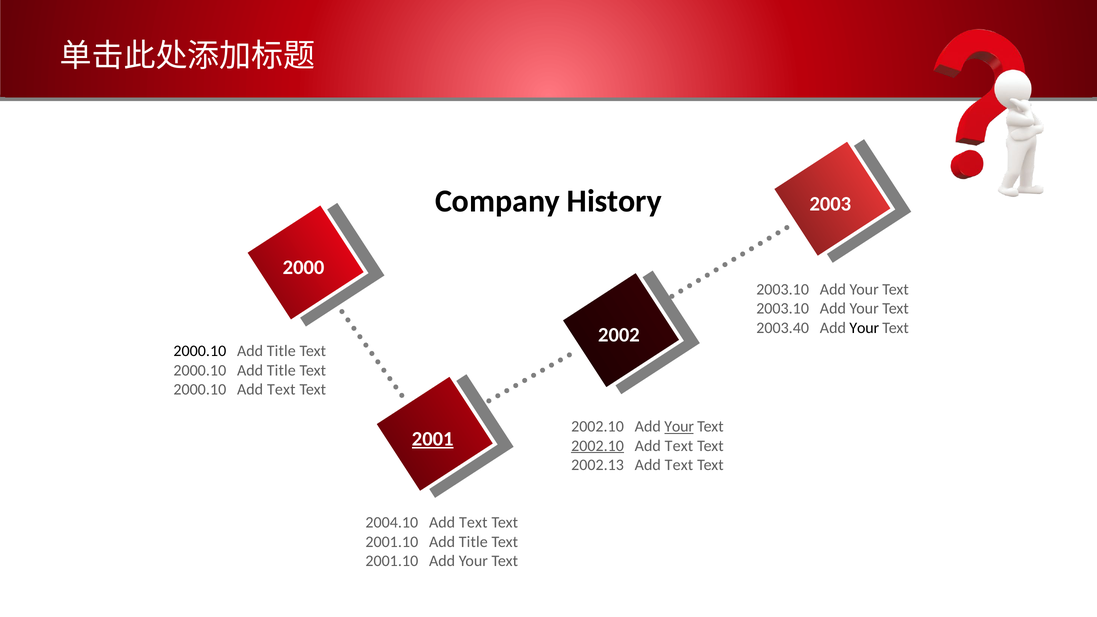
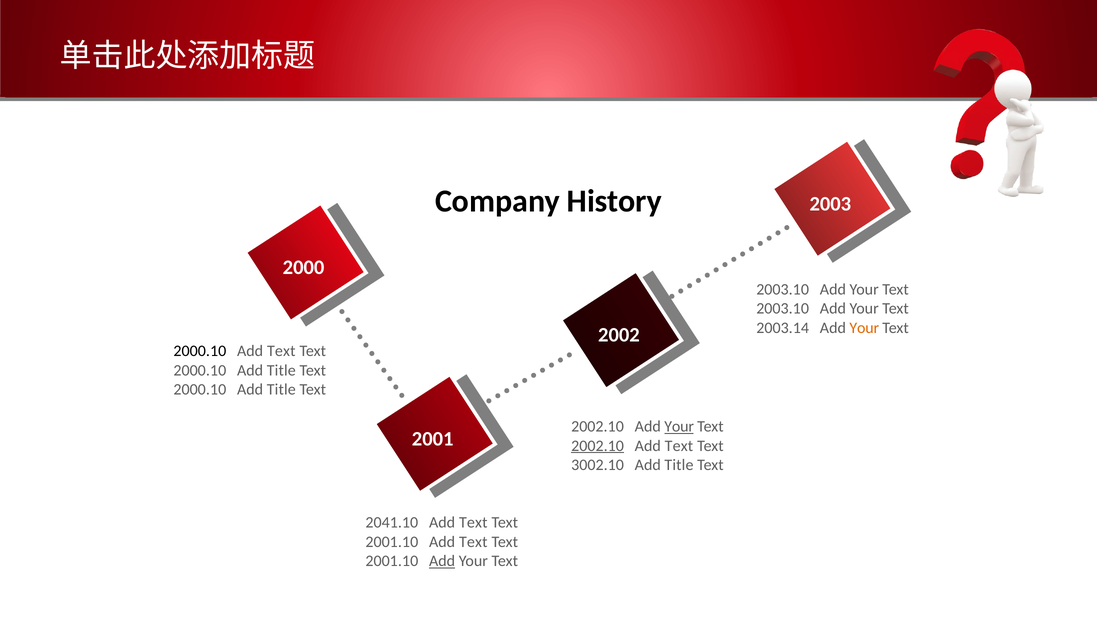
2003.40: 2003.40 -> 2003.14
Your at (864, 328) colour: black -> orange
Title at (281, 351): Title -> Text
Text at (281, 390): Text -> Title
2001 underline: present -> none
2002.13: 2002.13 -> 3002.10
Text at (679, 465): Text -> Title
2004.10: 2004.10 -> 2041.10
2001.10 Add Title: Title -> Text
Add at (442, 561) underline: none -> present
